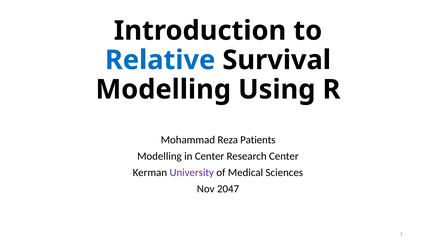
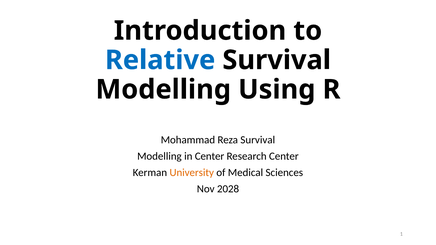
Reza Patients: Patients -> Survival
University colour: purple -> orange
2047: 2047 -> 2028
